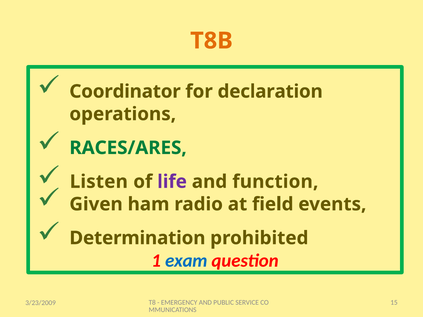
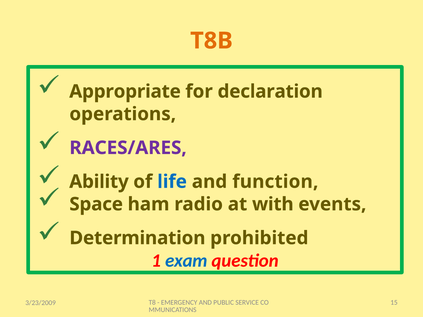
Coordinator: Coordinator -> Appropriate
RACES/ARES colour: green -> purple
Listen: Listen -> Ability
life colour: purple -> blue
Given: Given -> Space
field: field -> with
